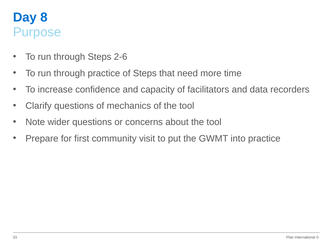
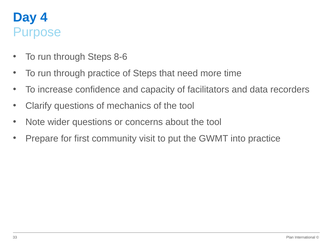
8: 8 -> 4
2-6: 2-6 -> 8-6
